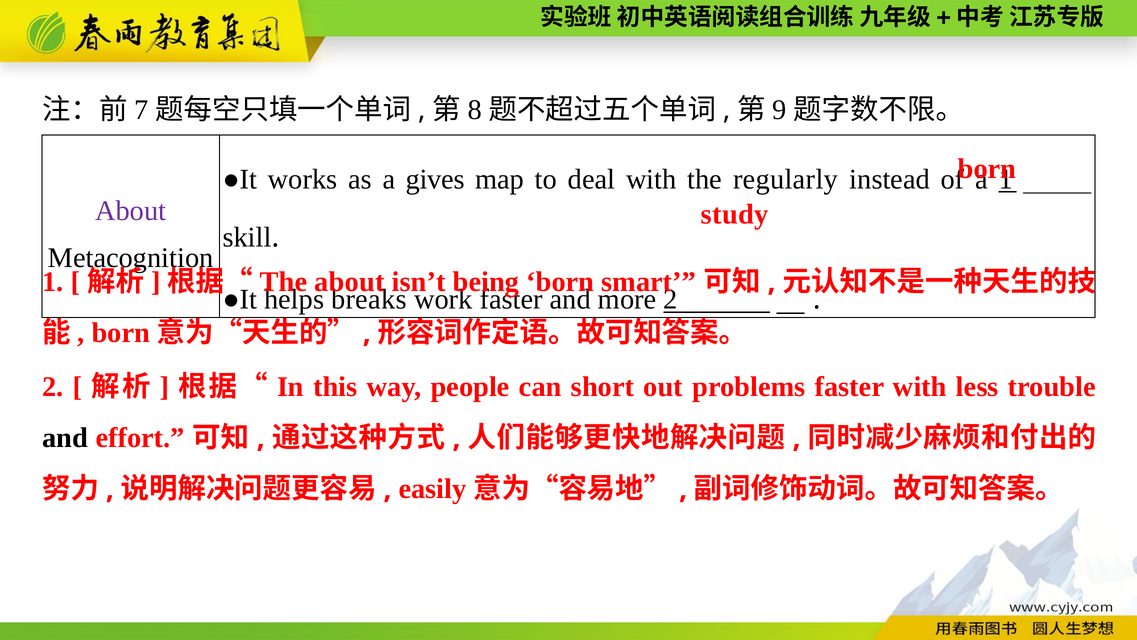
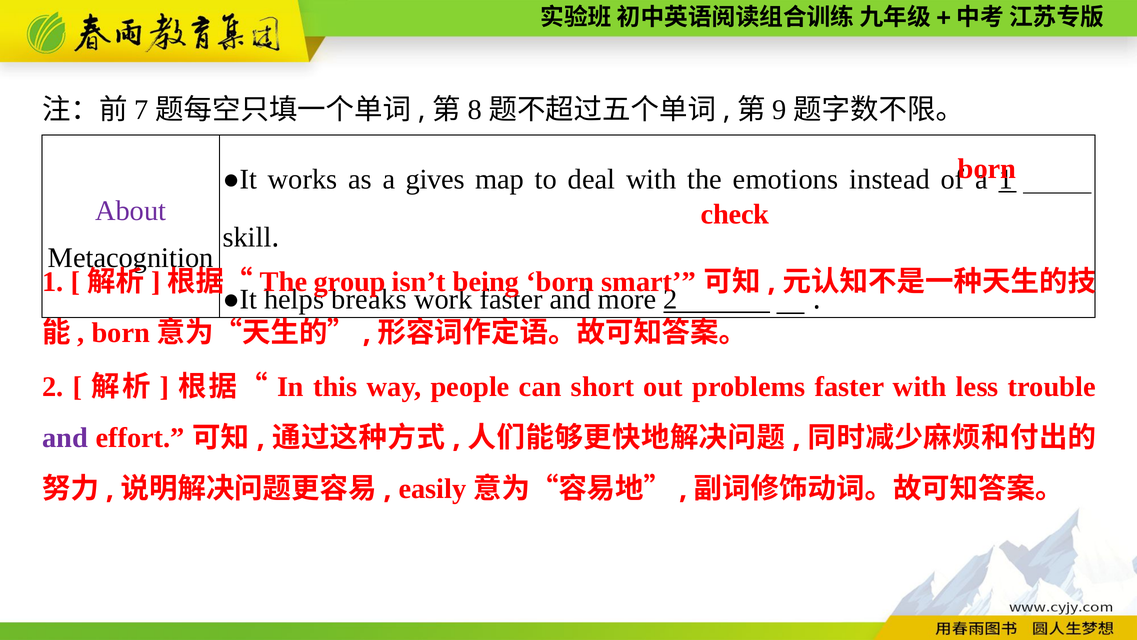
regularly: regularly -> emotions
study: study -> check
about at (349, 282): about -> group
and at (65, 438) colour: black -> purple
